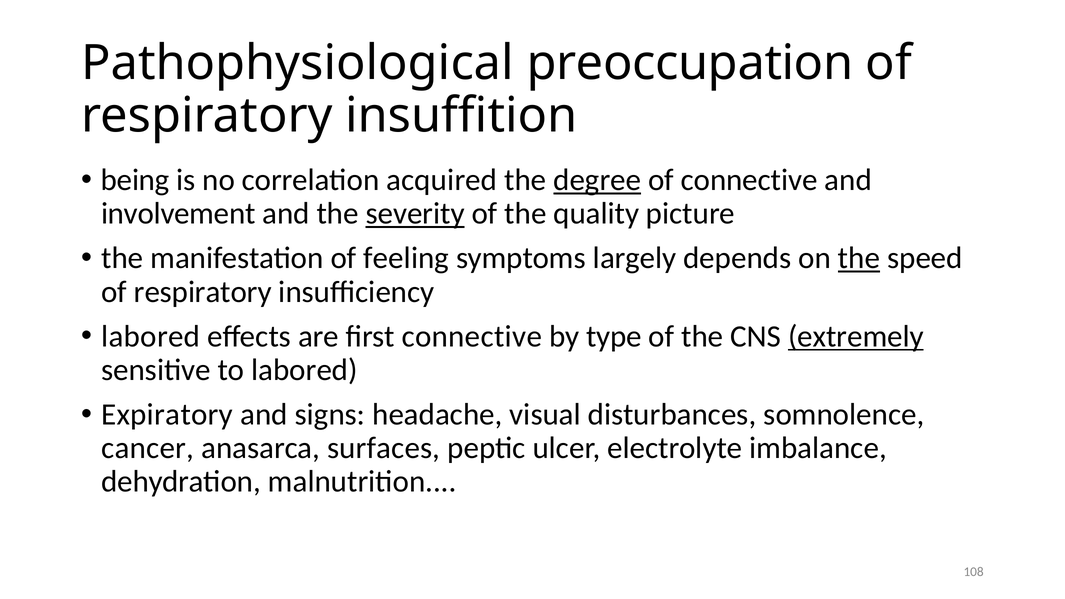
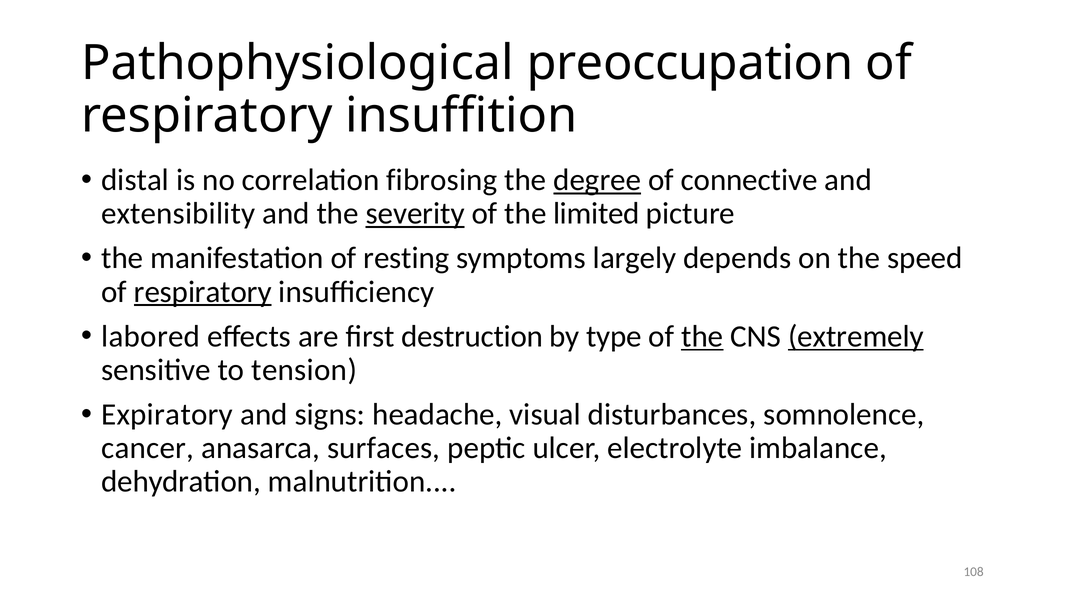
being: being -> distal
acquired: acquired -> fibrosing
involvement: involvement -> extensibility
quality: quality -> limited
feeling: feeling -> resting
the at (859, 258) underline: present -> none
respiratory at (203, 292) underline: none -> present
first connective: connective -> destruction
the at (702, 336) underline: none -> present
to labored: labored -> tension
